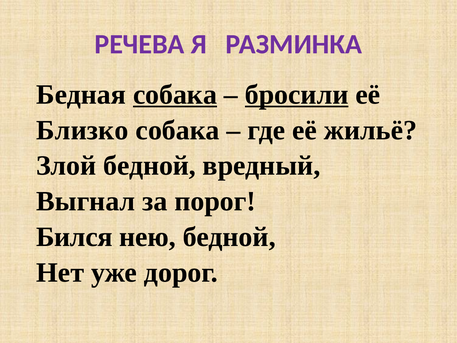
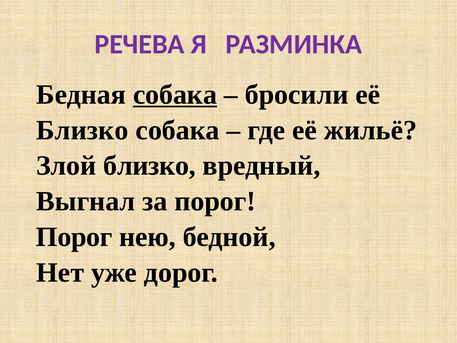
бросили underline: present -> none
Злой бедной: бедной -> близко
Бился at (74, 237): Бился -> Порог
